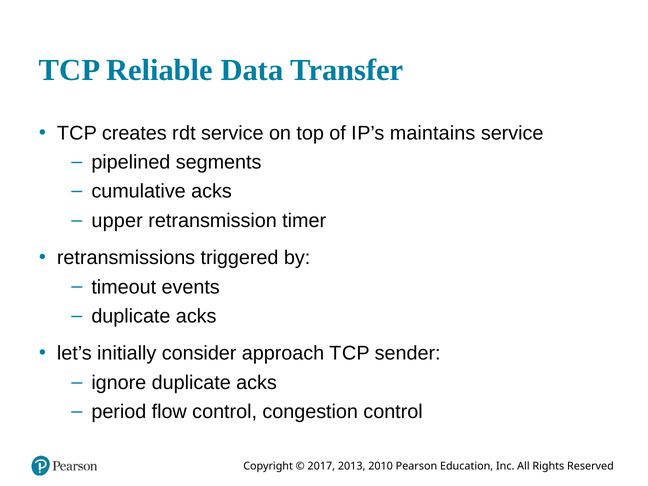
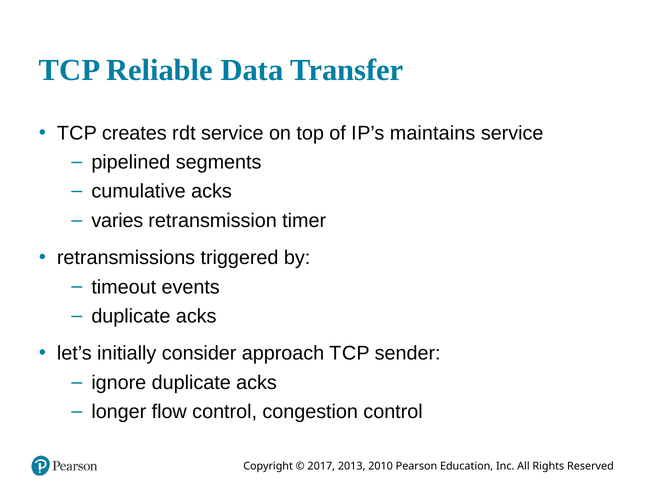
upper: upper -> varies
period: period -> longer
